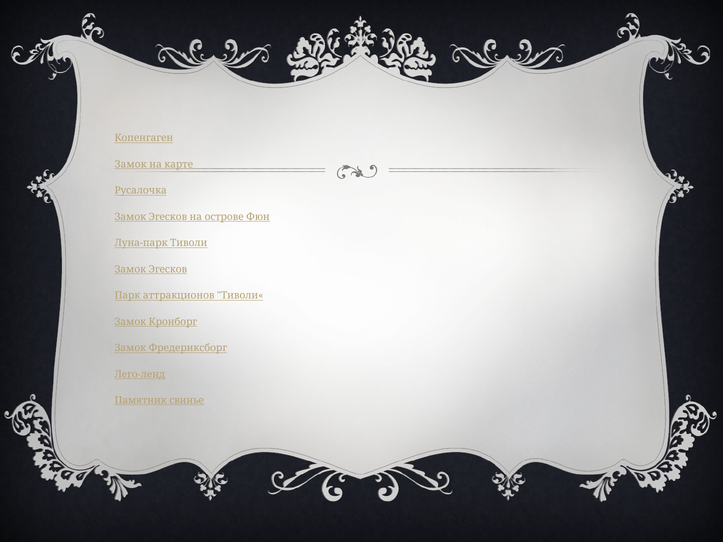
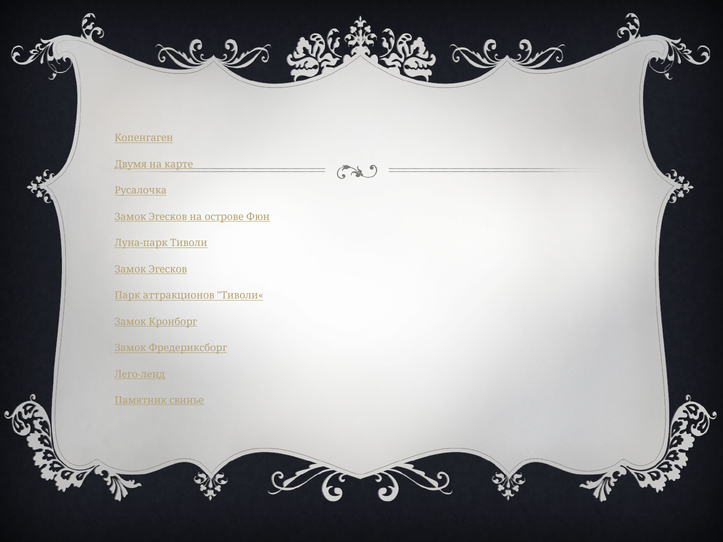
Замок at (131, 164): Замок -> Двумя
